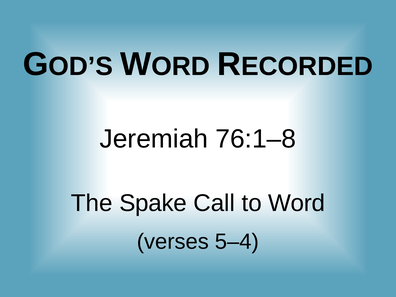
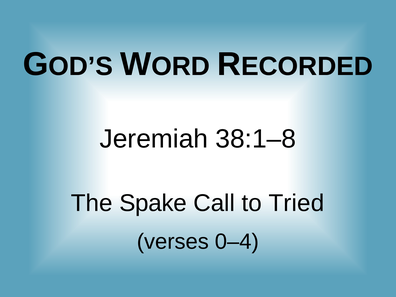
76:1–8: 76:1–8 -> 38:1–8
Word: Word -> Tried
5–4: 5–4 -> 0–4
